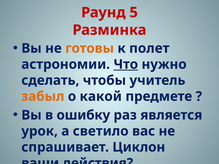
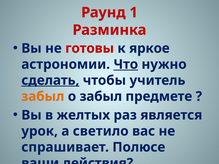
5: 5 -> 1
готовы colour: orange -> red
полет: полет -> яркое
сделать underline: none -> present
о какой: какой -> забыл
ошибку: ошибку -> желтых
Циклон: Циклон -> Полюсе
